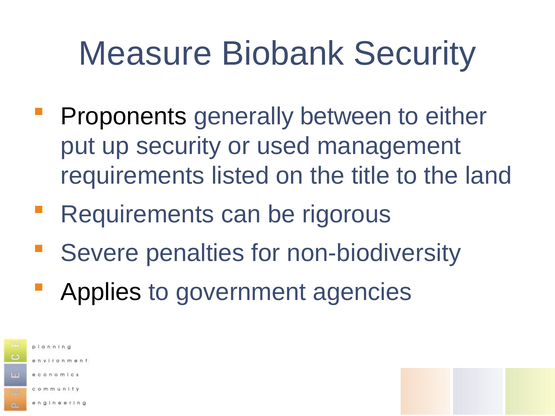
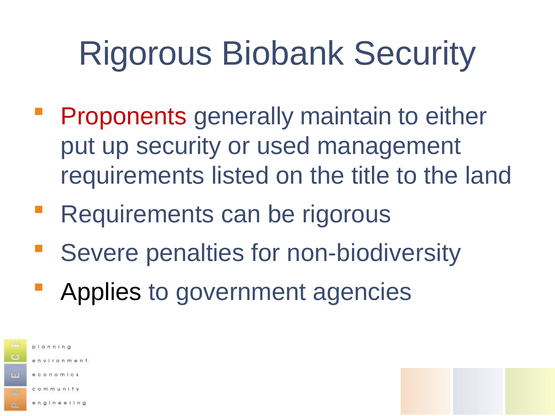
Measure at (145, 54): Measure -> Rigorous
Proponents colour: black -> red
between: between -> maintain
